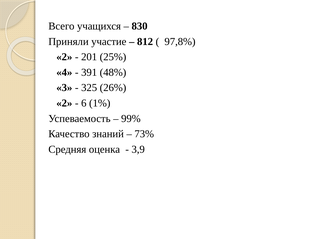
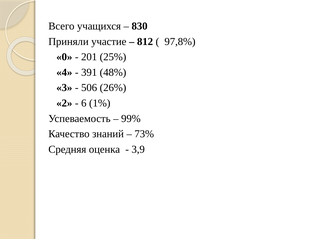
2 at (64, 57): 2 -> 0
325: 325 -> 506
